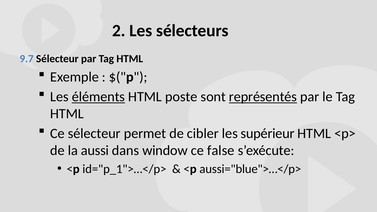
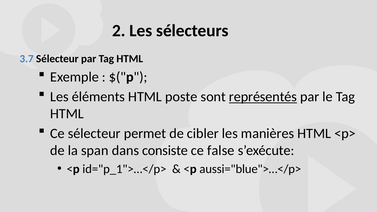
9.7: 9.7 -> 3.7
éléments underline: present -> none
supérieur: supérieur -> manières
aussi: aussi -> span
window: window -> consiste
